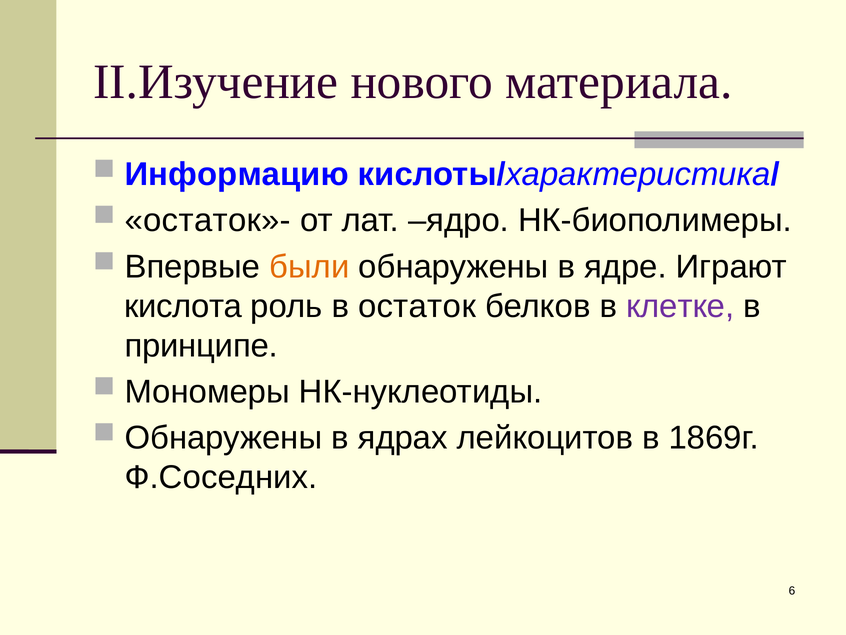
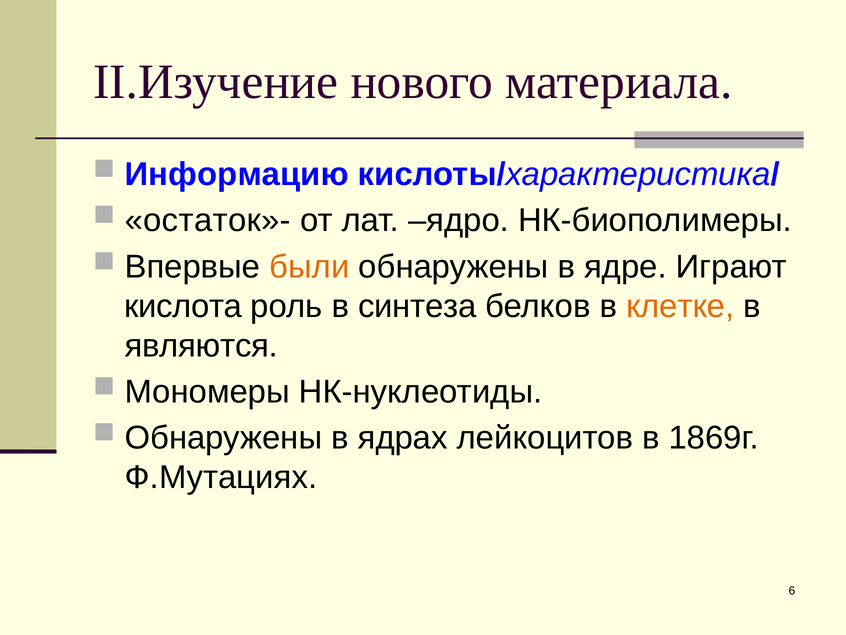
остаток: остаток -> синтеза
клетке colour: purple -> orange
принципе: принципе -> являются
Ф.Соседних: Ф.Соседних -> Ф.Мутациях
